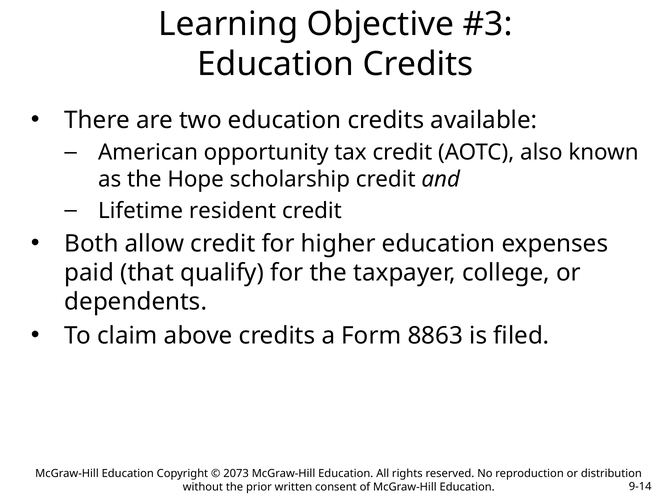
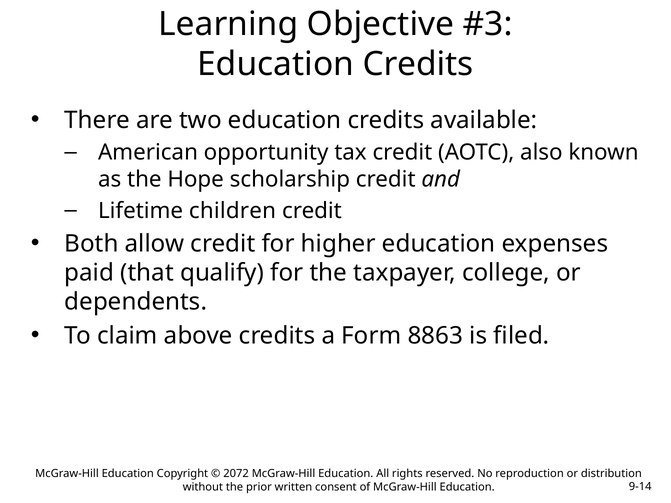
resident: resident -> children
2073: 2073 -> 2072
